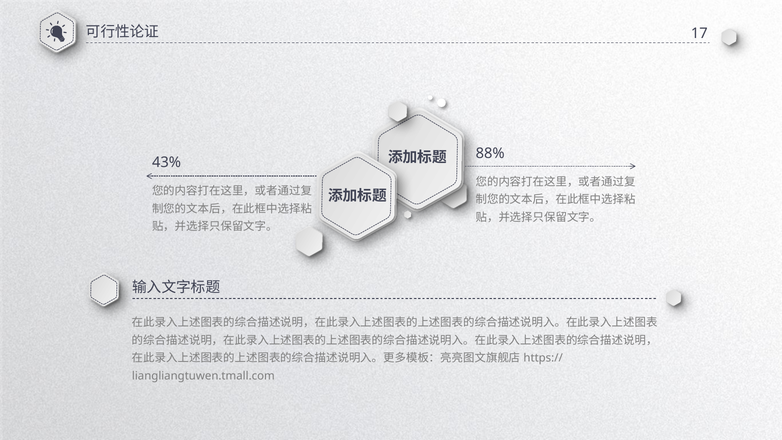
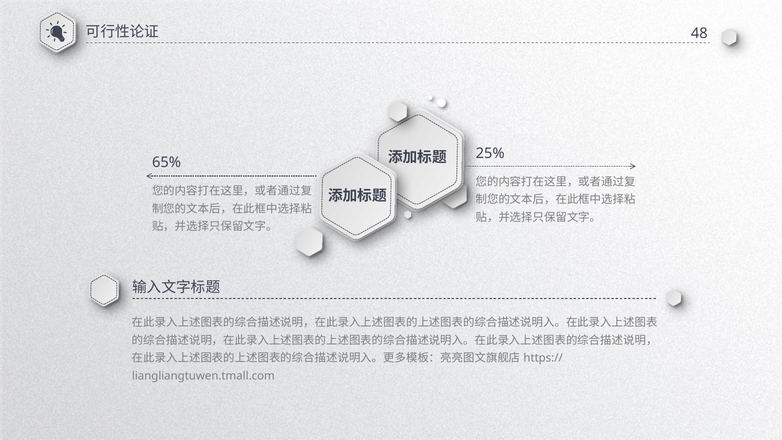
17: 17 -> 48
88%: 88% -> 25%
43%: 43% -> 65%
